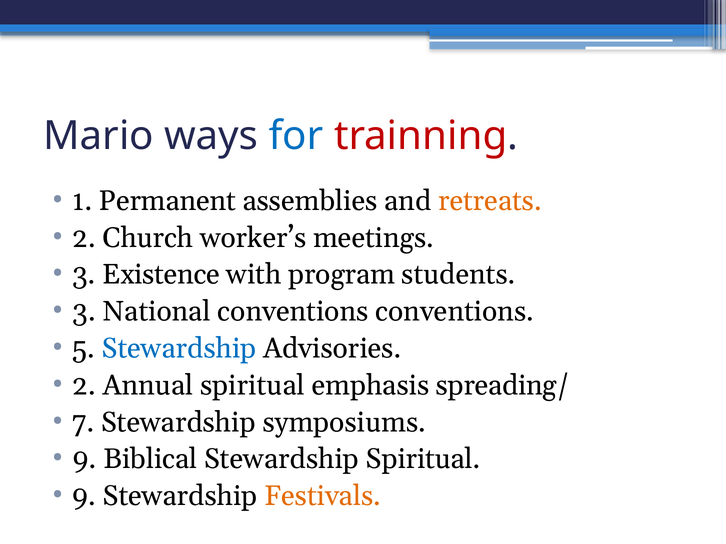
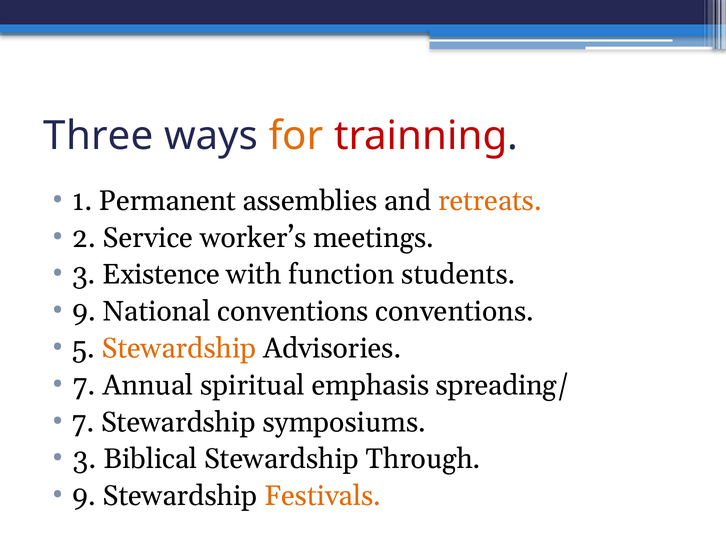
Mario: Mario -> Three
for colour: blue -> orange
Church: Church -> Service
program: program -> function
3 at (84, 312): 3 -> 9
Stewardship at (179, 349) colour: blue -> orange
2 at (84, 386): 2 -> 7
9 at (84, 460): 9 -> 3
Stewardship Spiritual: Spiritual -> Through
